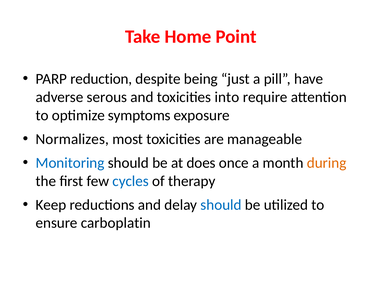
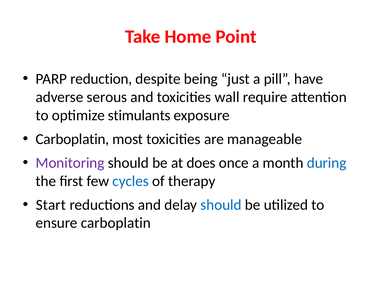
into: into -> wall
symptoms: symptoms -> stimulants
Normalizes at (72, 139): Normalizes -> Carboplatin
Monitoring colour: blue -> purple
during colour: orange -> blue
Keep: Keep -> Start
